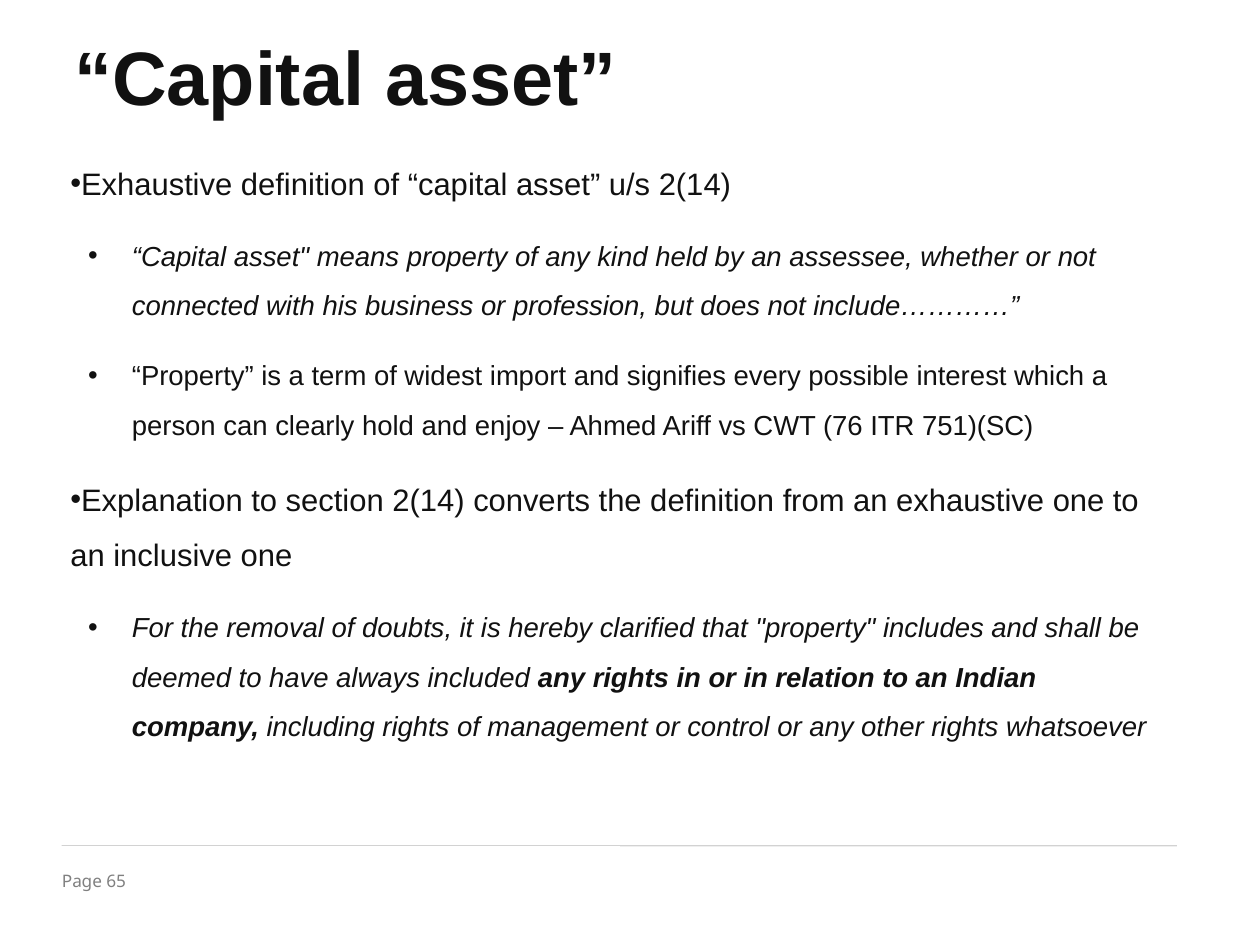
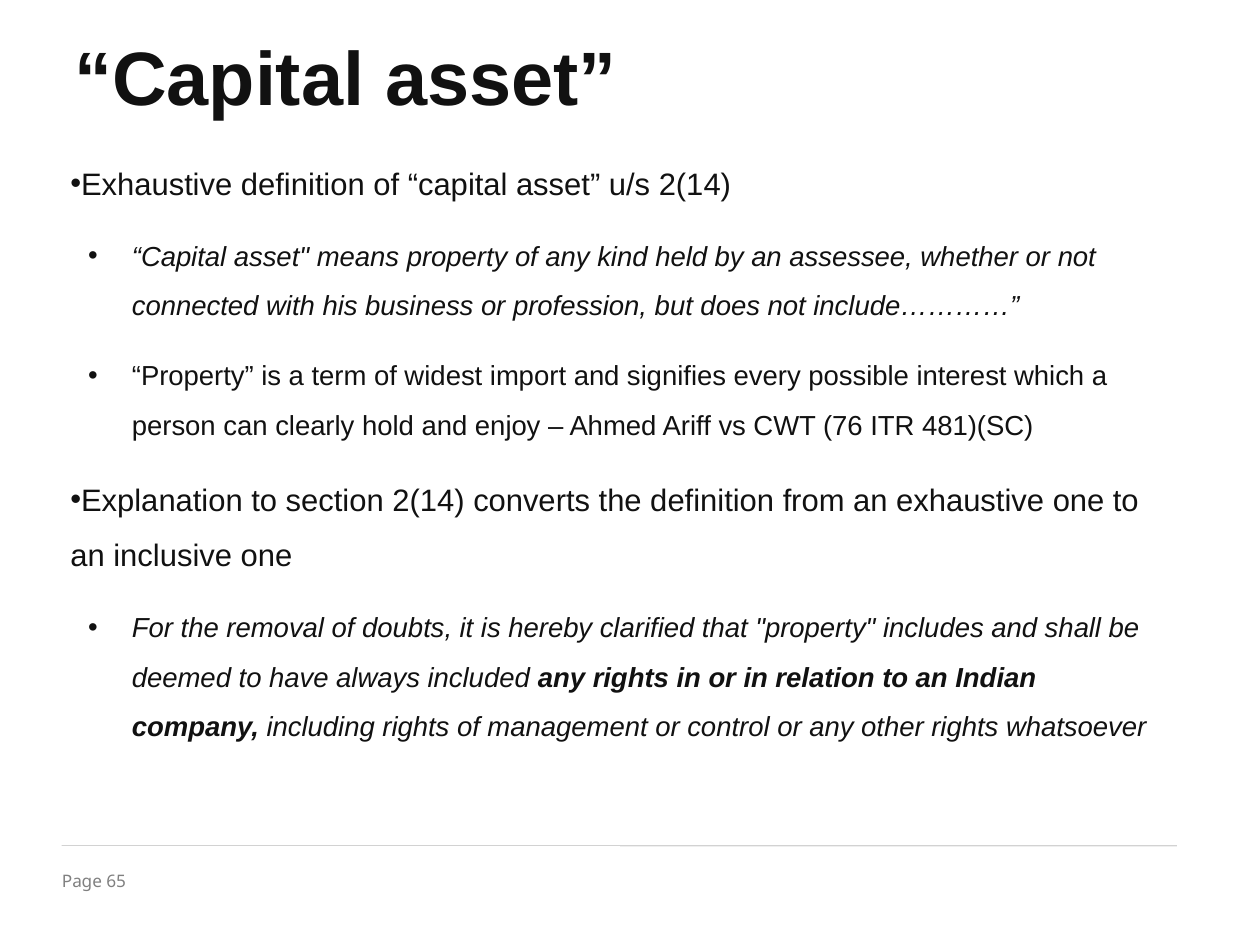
751)(SC: 751)(SC -> 481)(SC
